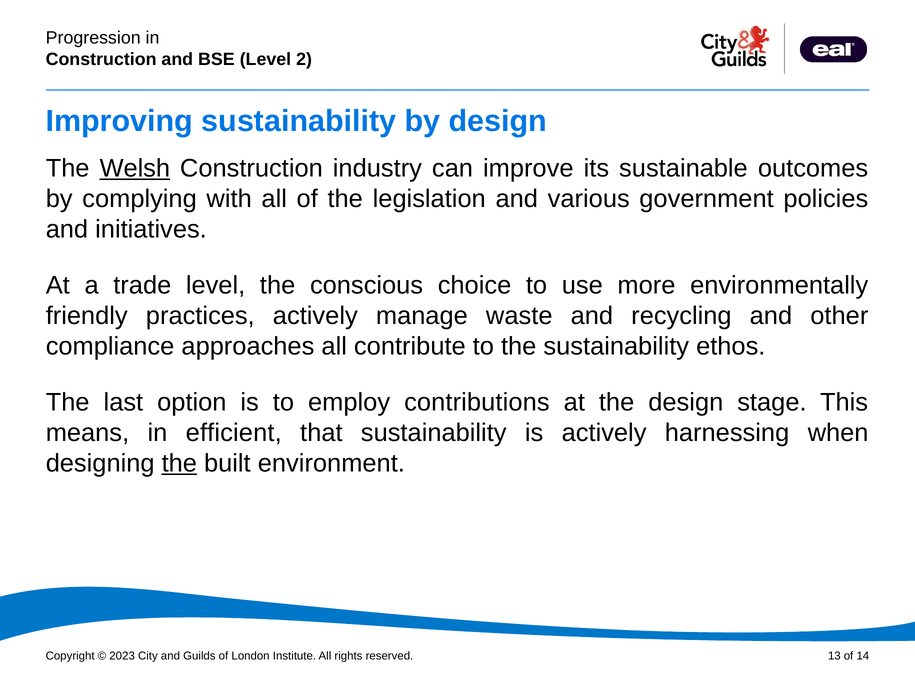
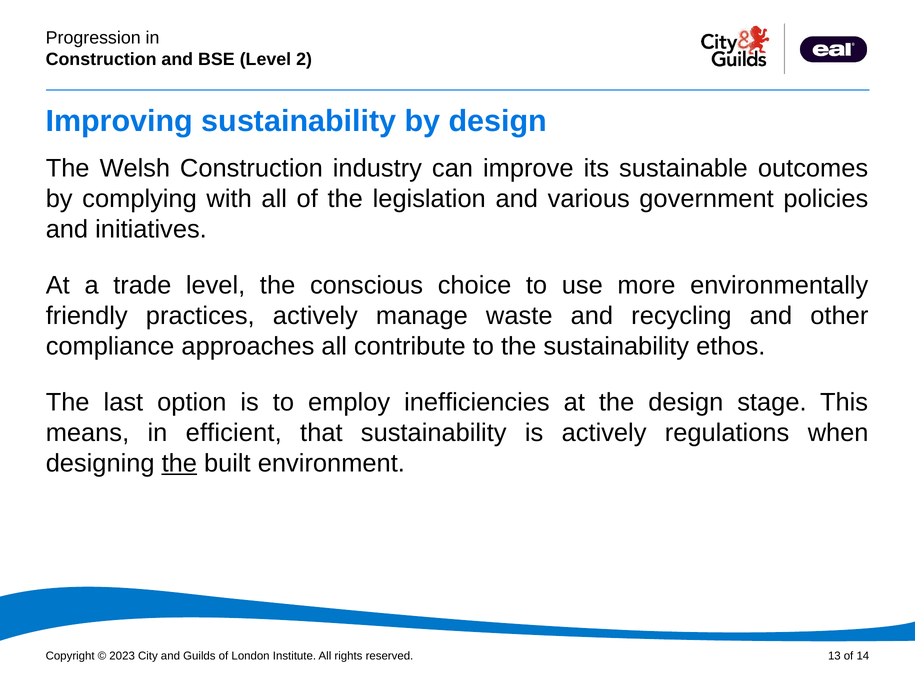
Welsh underline: present -> none
contributions: contributions -> inefficiencies
harnessing: harnessing -> regulations
